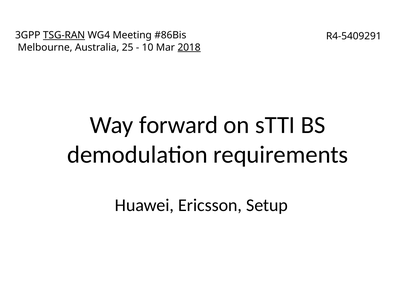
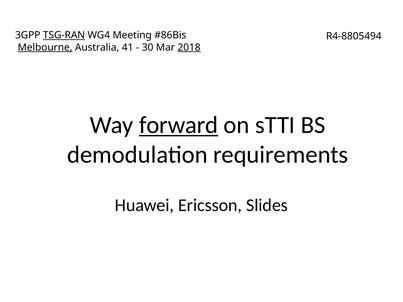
R4-5409291: R4-5409291 -> R4-8805494
Melbourne underline: none -> present
25: 25 -> 41
10: 10 -> 30
forward underline: none -> present
Setup: Setup -> Slides
